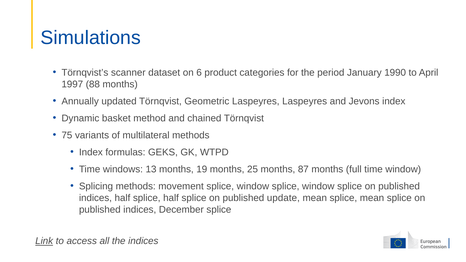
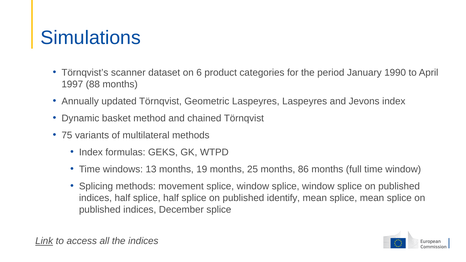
87: 87 -> 86
update: update -> identify
